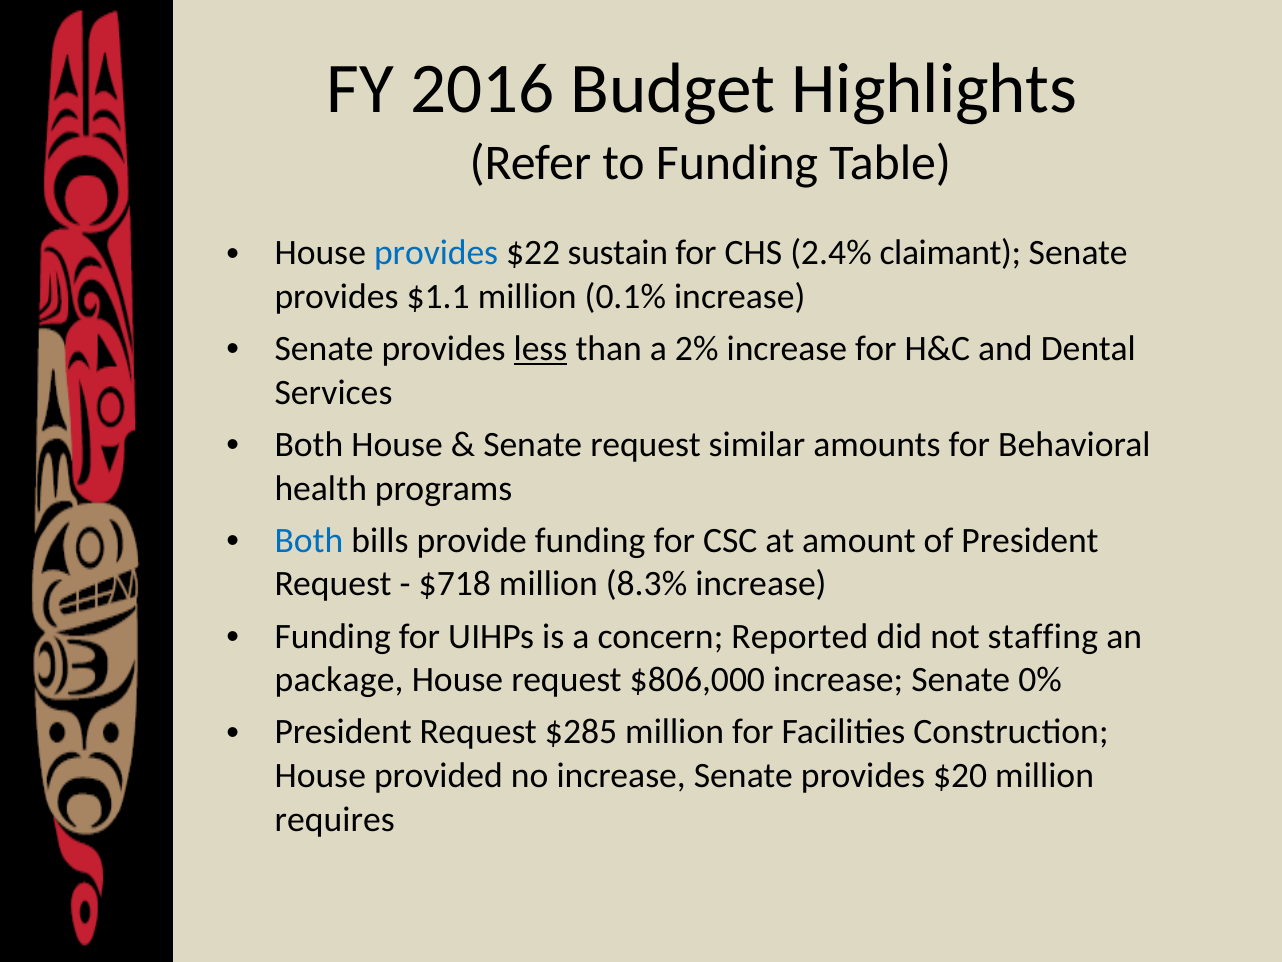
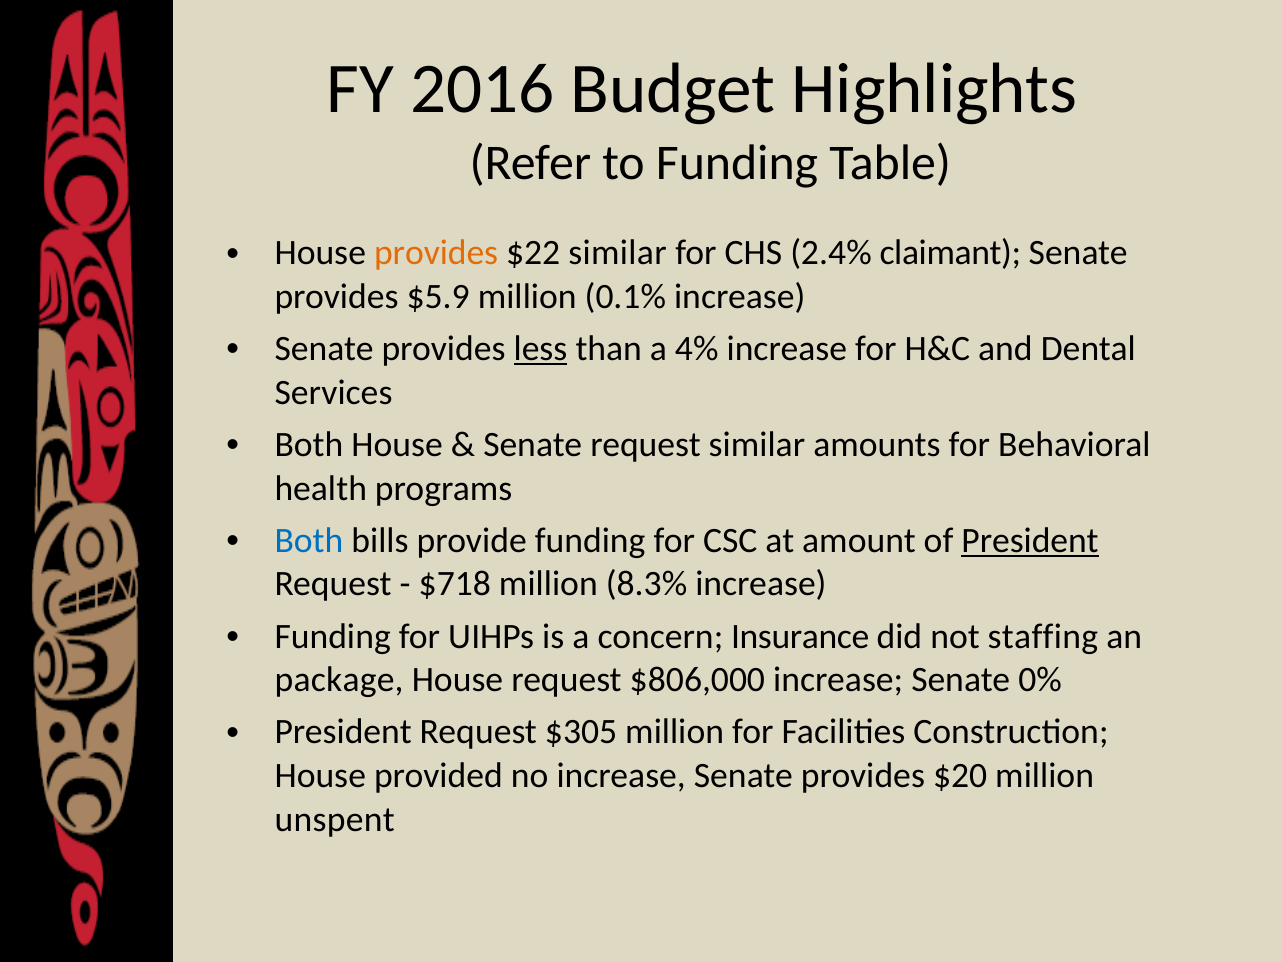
provides at (436, 253) colour: blue -> orange
$22 sustain: sustain -> similar
$1.1: $1.1 -> $5.9
2%: 2% -> 4%
President at (1030, 540) underline: none -> present
Reported: Reported -> Insurance
$285: $285 -> $305
requires: requires -> unspent
